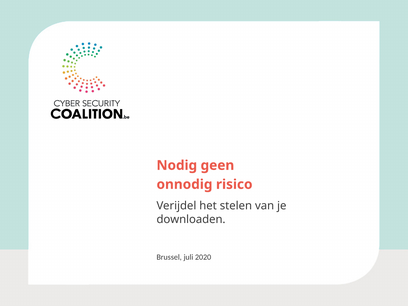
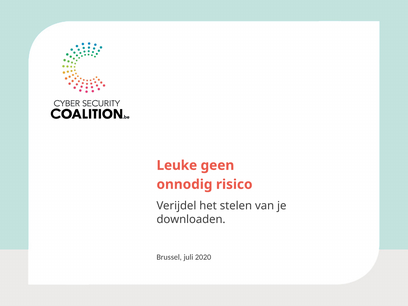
Nodig: Nodig -> Leuke
